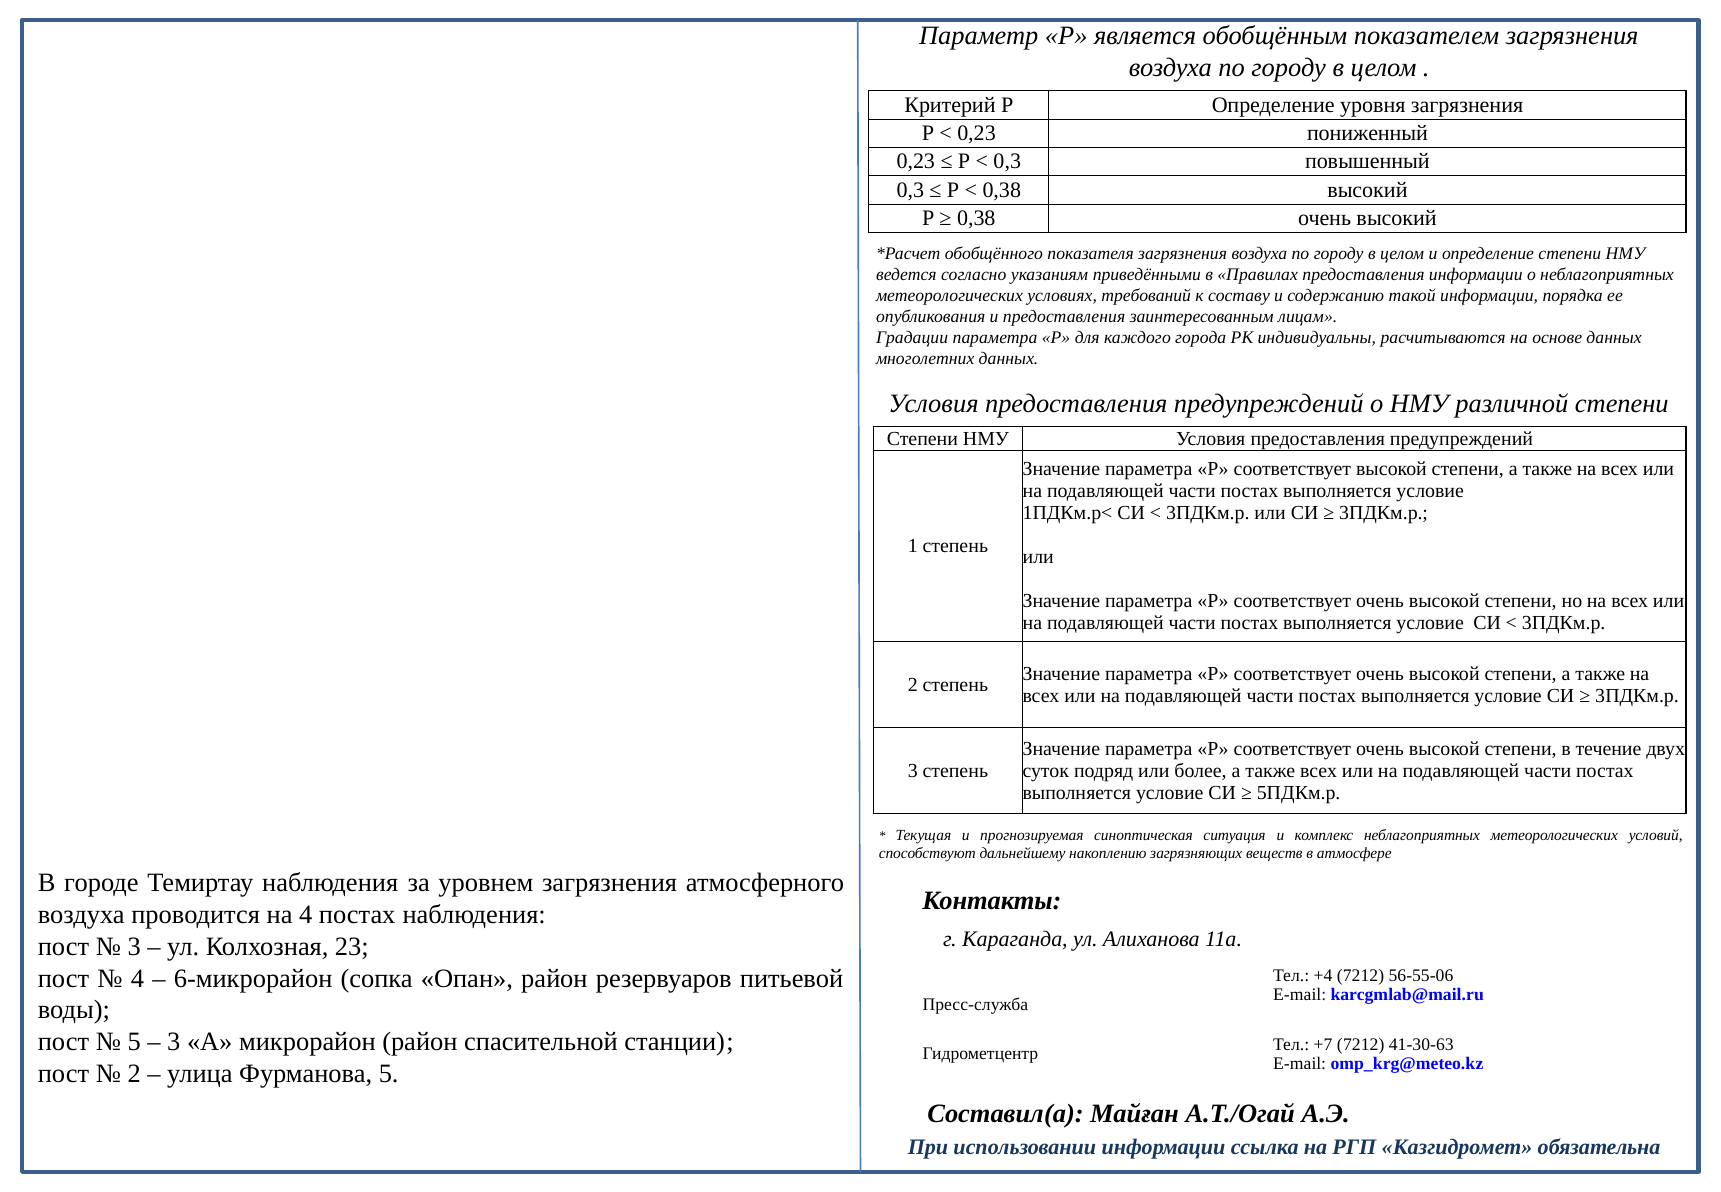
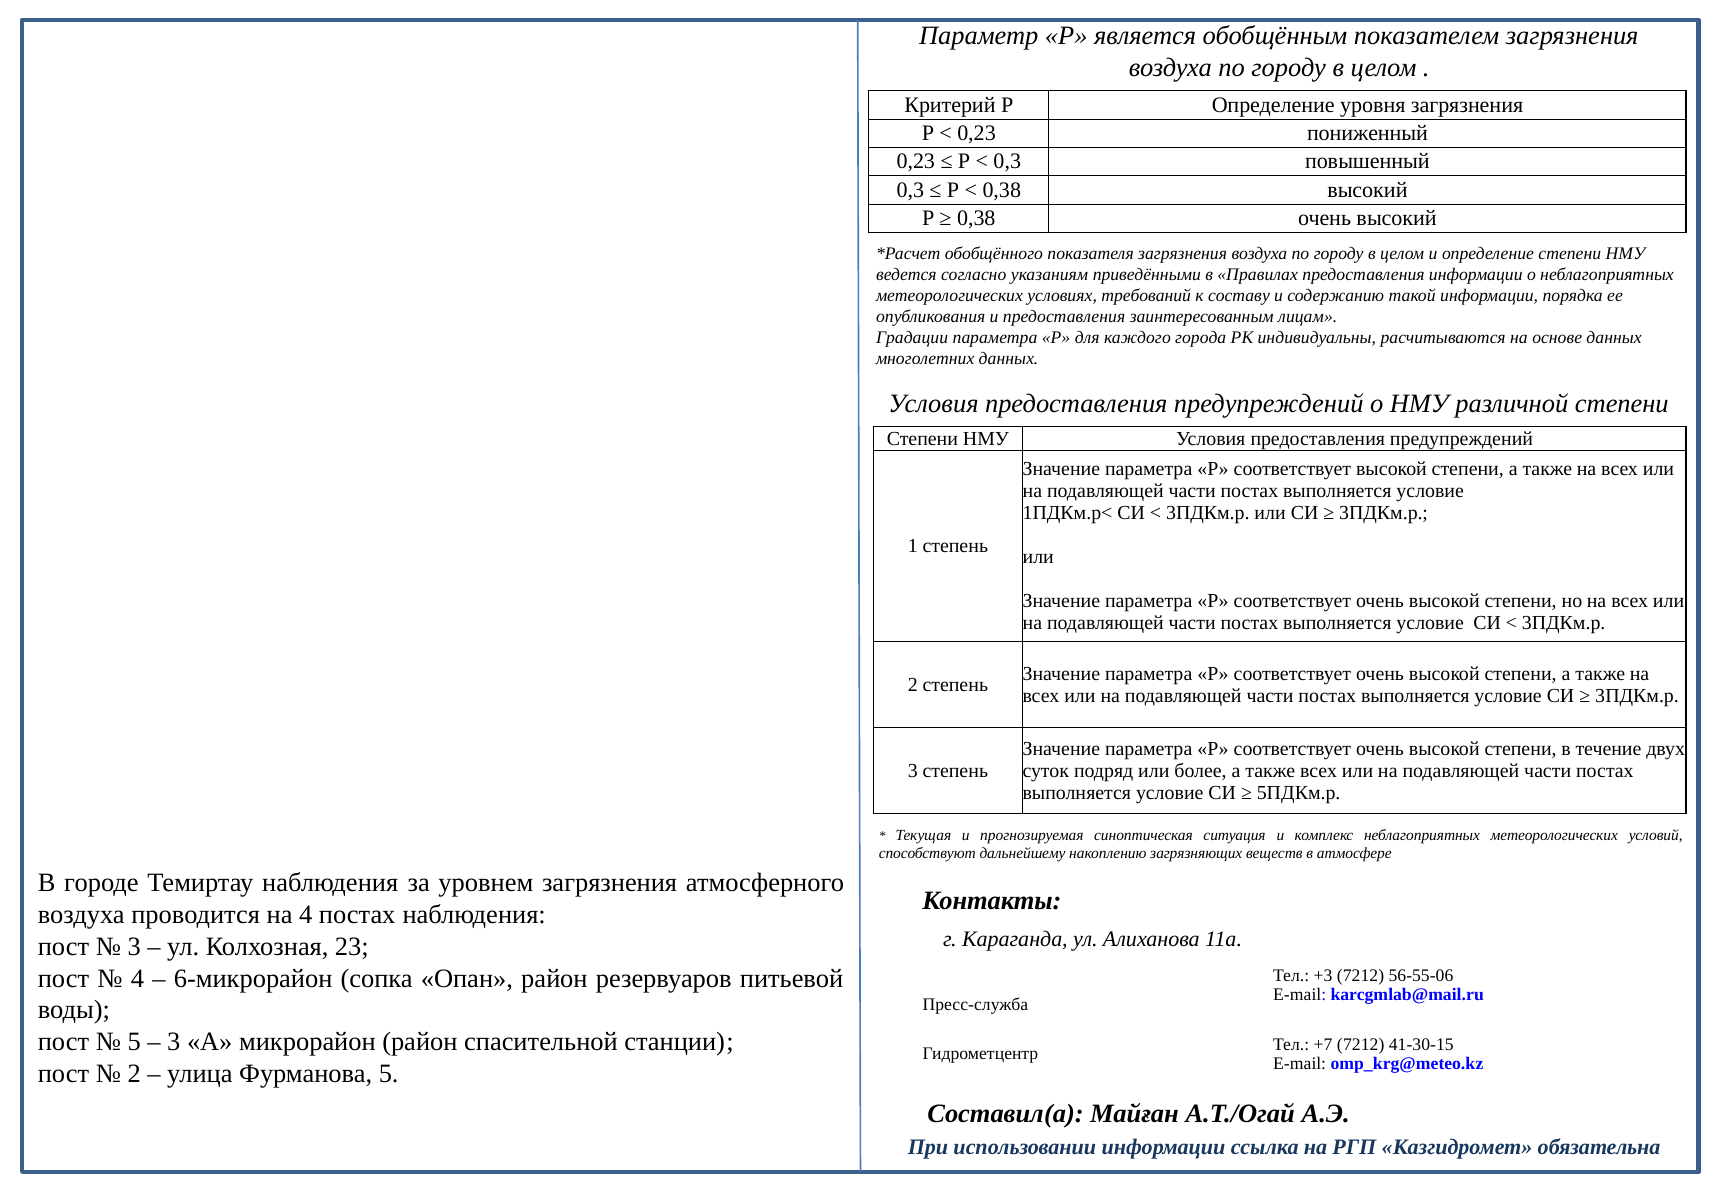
+4: +4 -> +3
41-30-63: 41-30-63 -> 41-30-15
